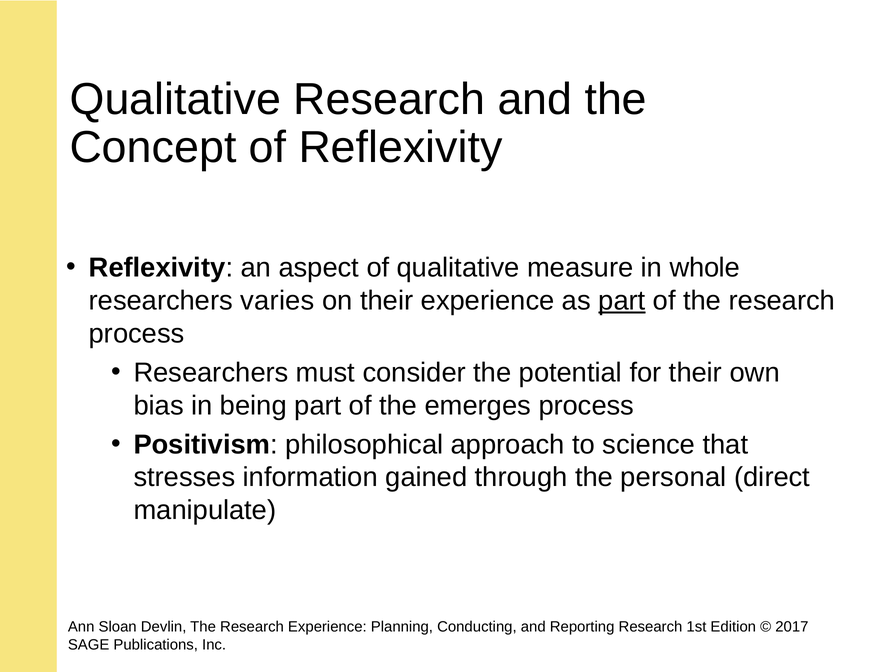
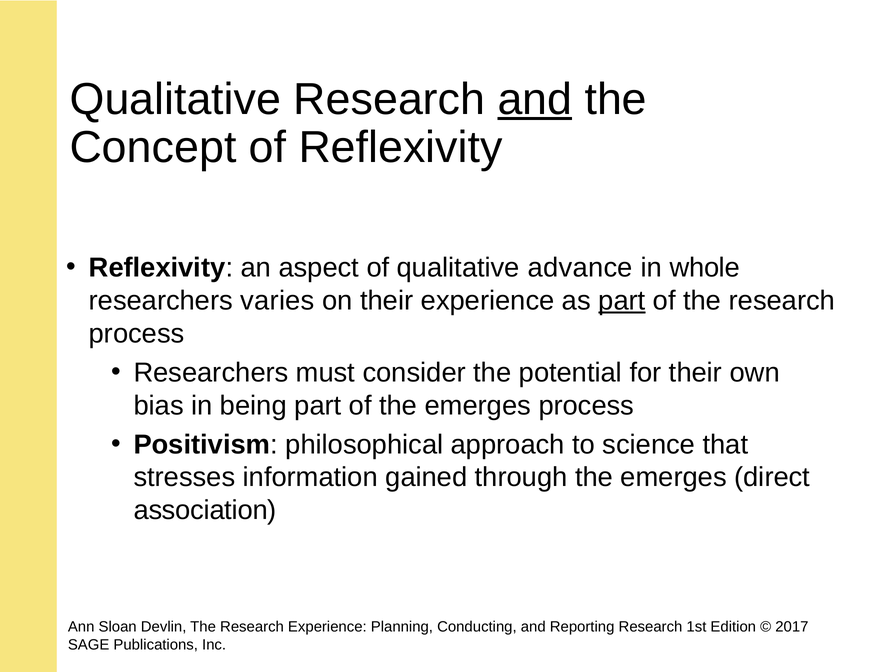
and at (535, 99) underline: none -> present
measure: measure -> advance
through the personal: personal -> emerges
manipulate: manipulate -> association
